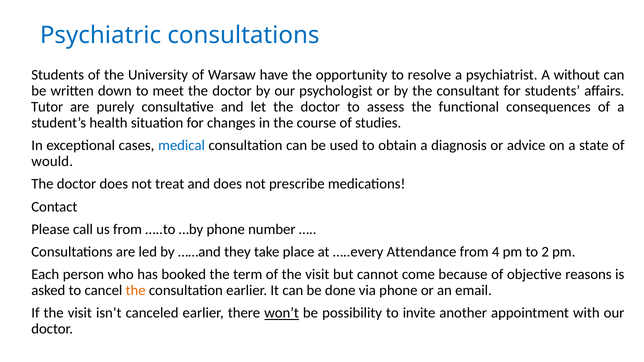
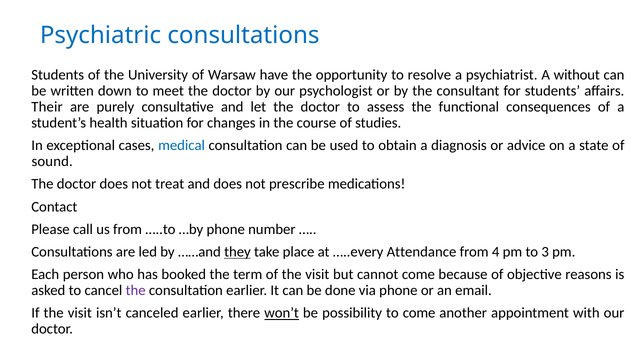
Tutor: Tutor -> Their
would: would -> sound
they underline: none -> present
2: 2 -> 3
the at (136, 291) colour: orange -> purple
to invite: invite -> come
